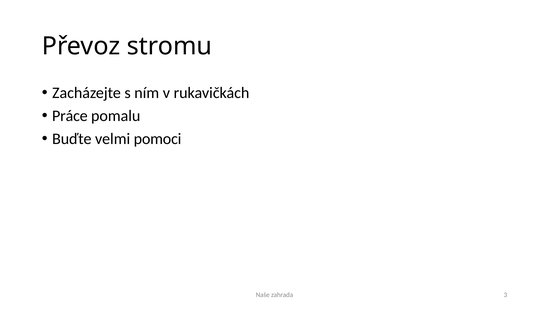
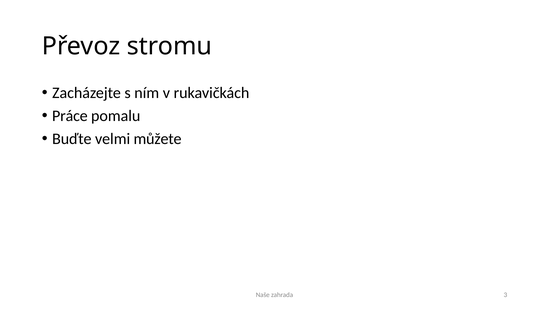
pomoci: pomoci -> můžete
